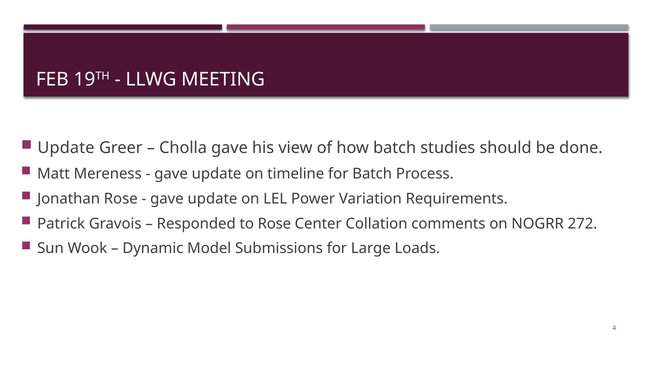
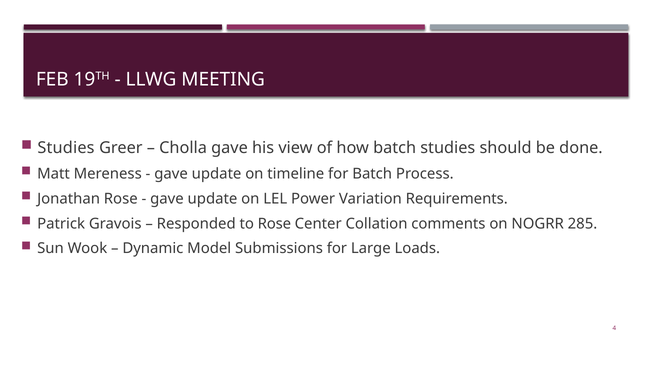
Update at (66, 148): Update -> Studies
272: 272 -> 285
